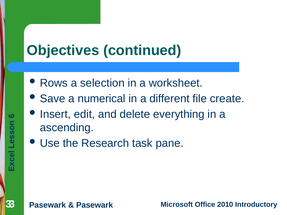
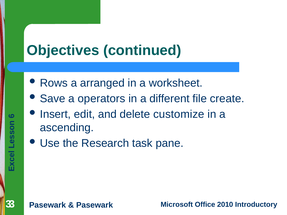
selection: selection -> arranged
numerical: numerical -> operators
everything: everything -> customize
